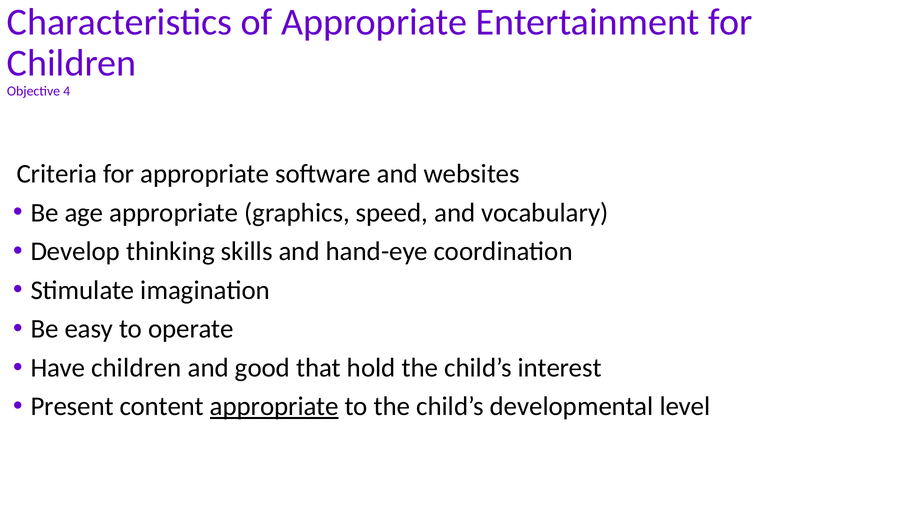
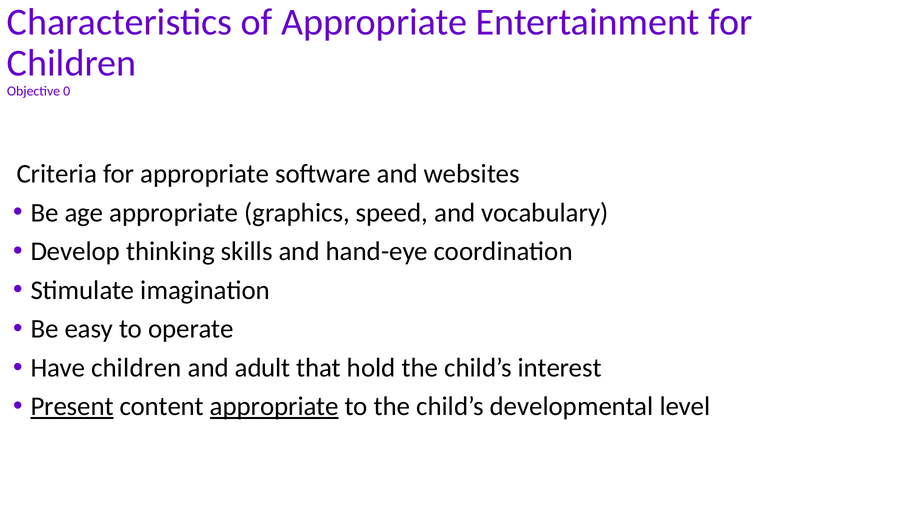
4: 4 -> 0
good: good -> adult
Present underline: none -> present
